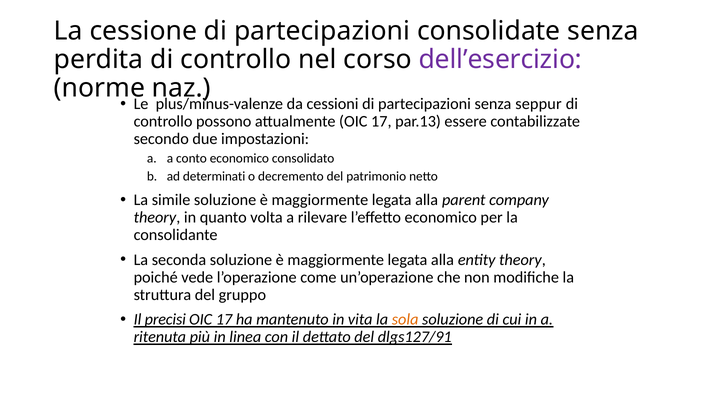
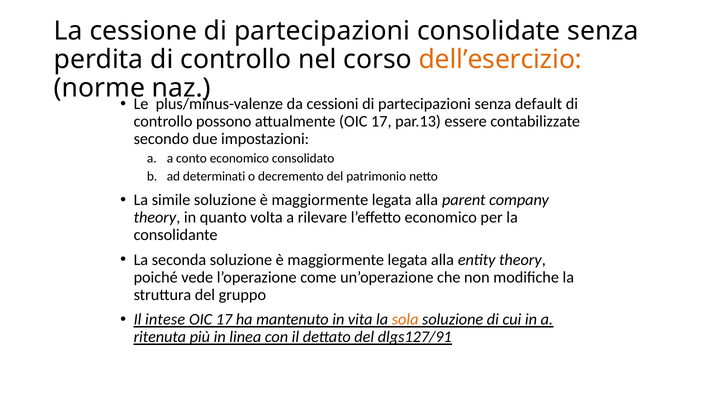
dell’esercizio colour: purple -> orange
seppur: seppur -> default
precisi: precisi -> intese
